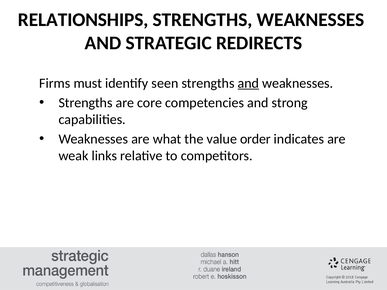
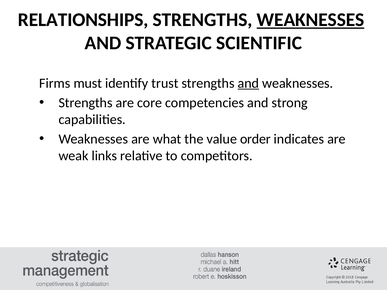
WEAKNESSES at (311, 20) underline: none -> present
REDIRECTS: REDIRECTS -> SCIENTIFIC
seen: seen -> trust
